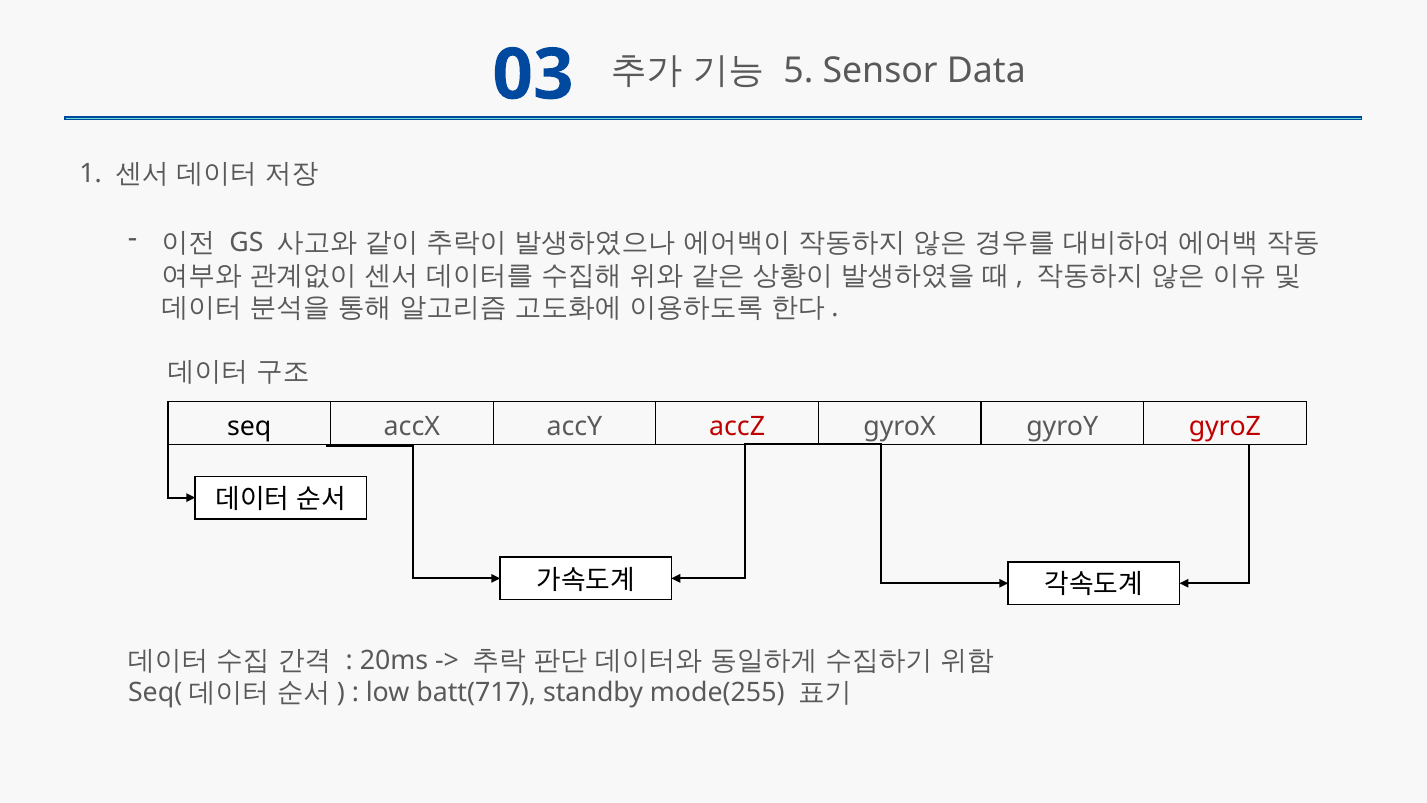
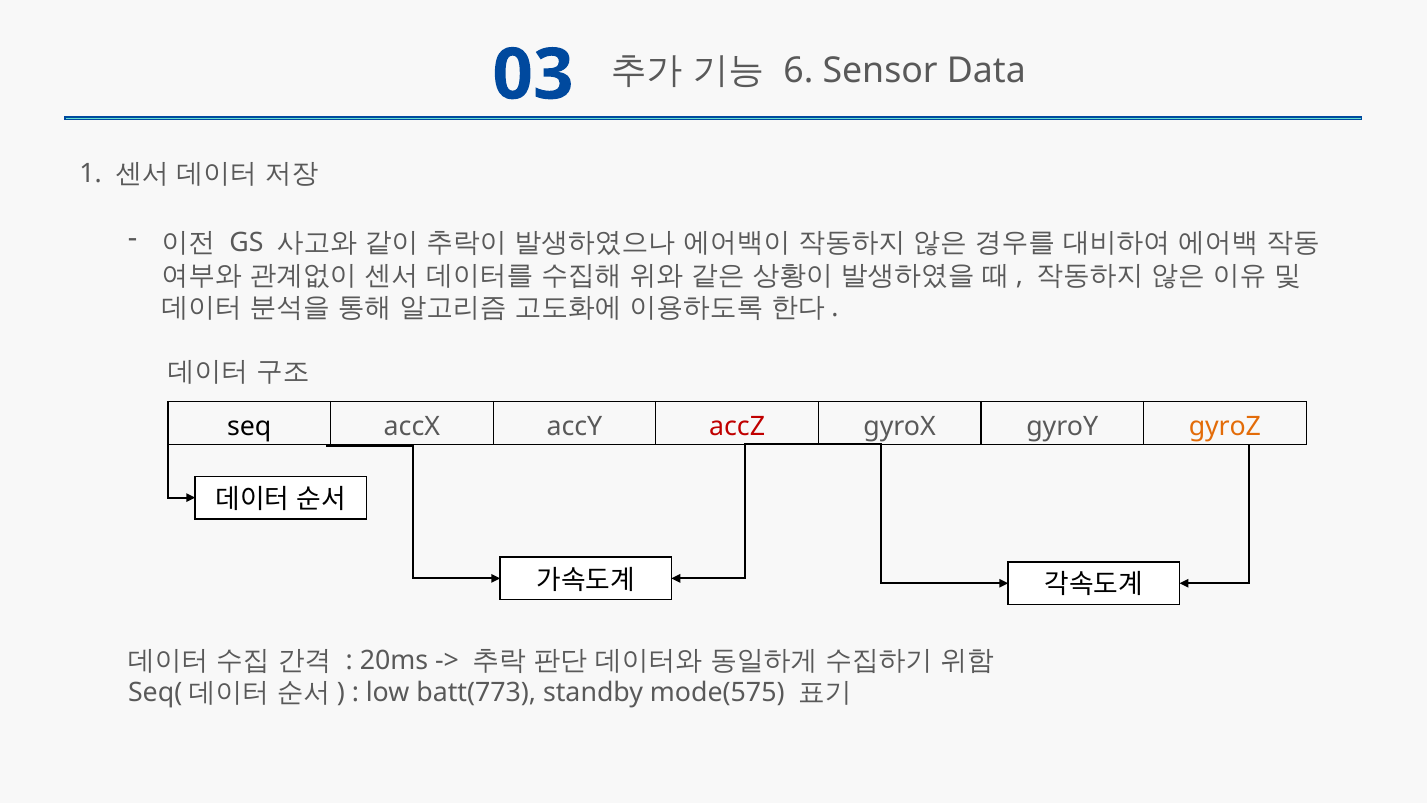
5: 5 -> 6
gyroZ colour: red -> orange
batt(717: batt(717 -> batt(773
mode(255: mode(255 -> mode(575
